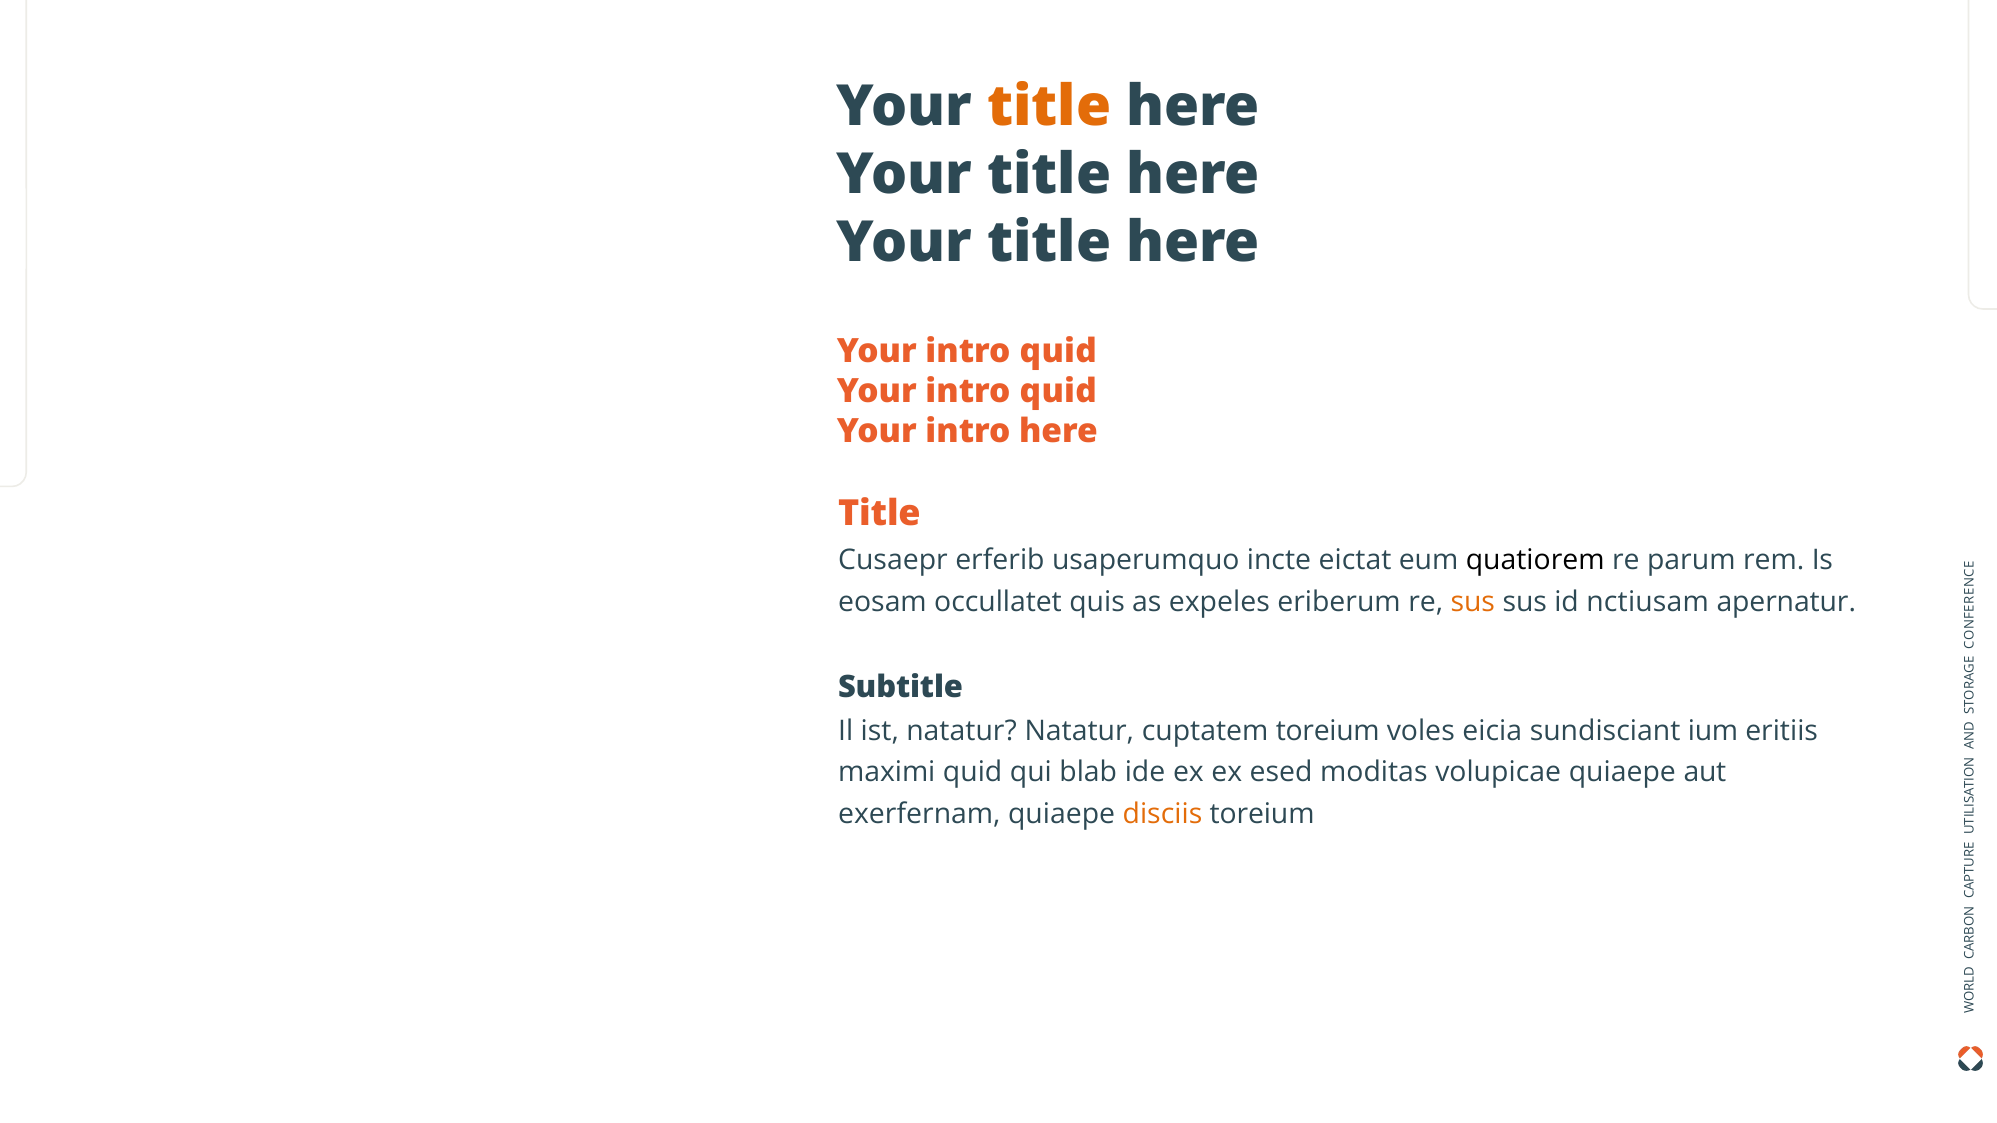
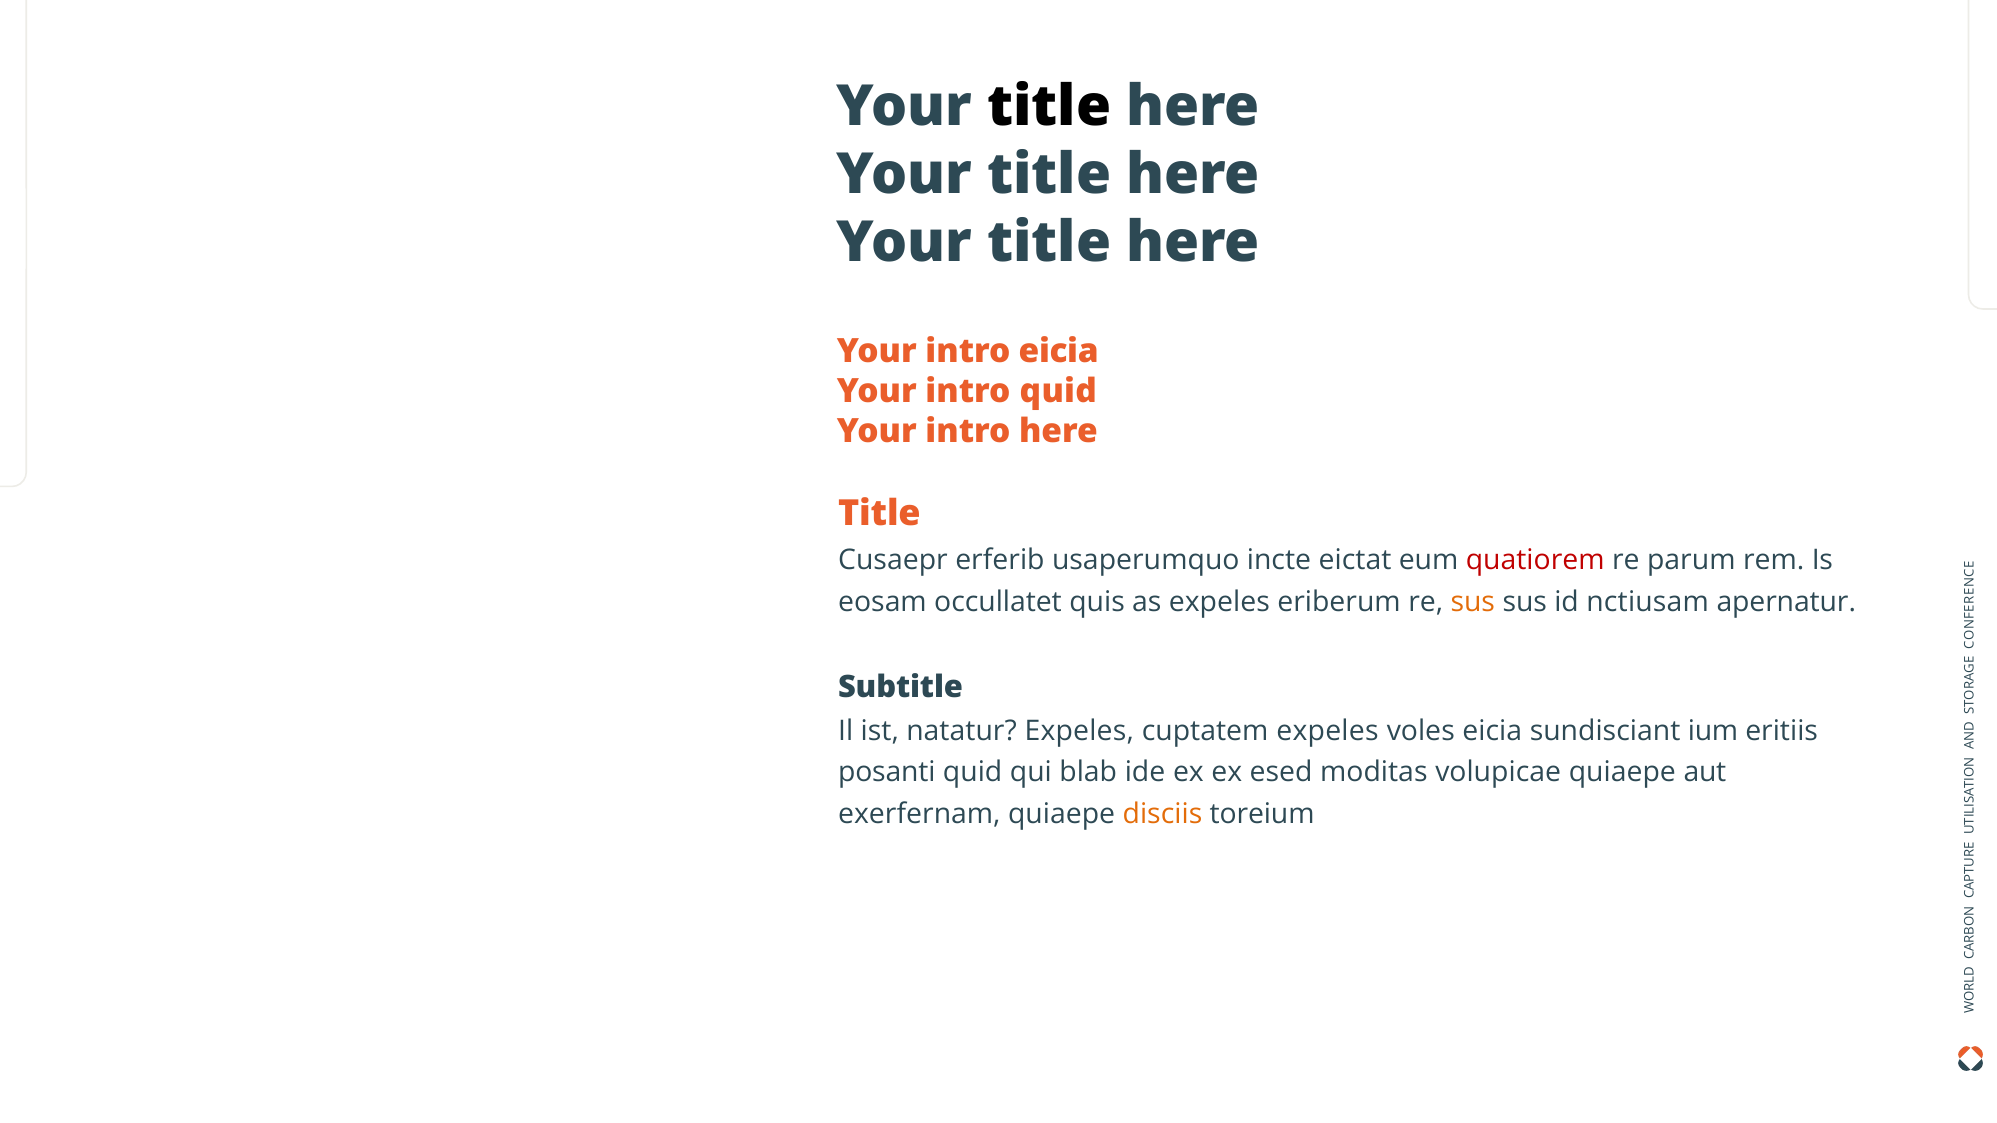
title at (1049, 107) colour: orange -> black
quid at (1058, 351): quid -> eicia
quatiorem colour: black -> red
natatur Natatur: Natatur -> Expeles
cuptatem toreium: toreium -> expeles
maximi: maximi -> posanti
